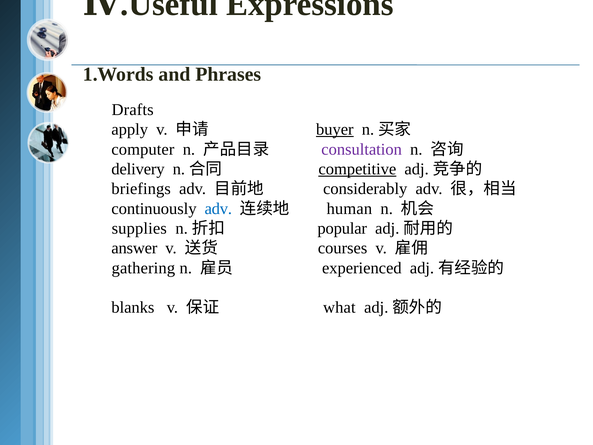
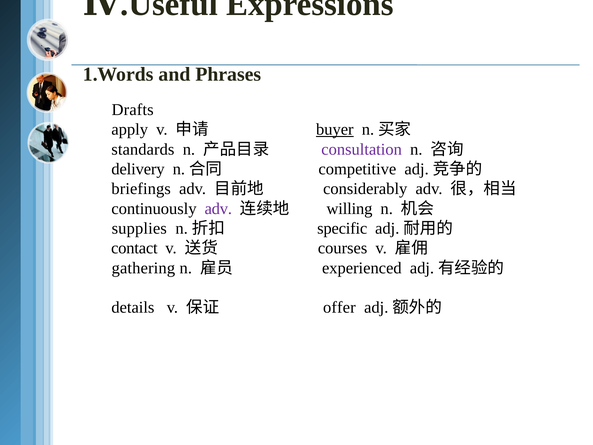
computer: computer -> standards
competitive underline: present -> none
adv at (218, 208) colour: blue -> purple
human: human -> willing
popular: popular -> specific
answer: answer -> contact
blanks: blanks -> details
what: what -> offer
